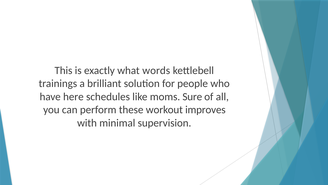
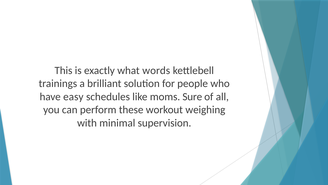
here: here -> easy
improves: improves -> weighing
